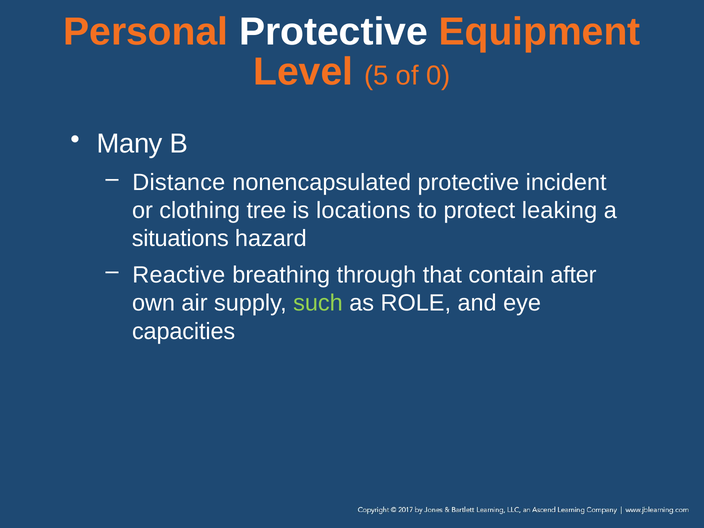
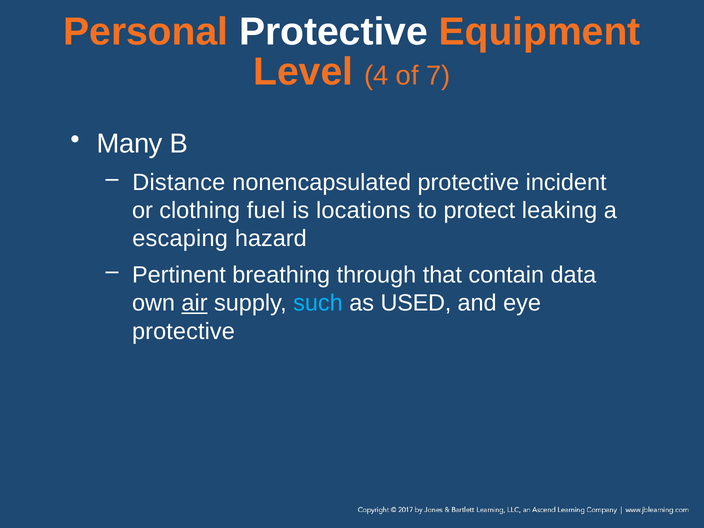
5: 5 -> 4
0: 0 -> 7
tree: tree -> fuel
situations: situations -> escaping
Reactive: Reactive -> Pertinent
after: after -> data
air underline: none -> present
such colour: light green -> light blue
ROLE: ROLE -> USED
capacities at (184, 331): capacities -> protective
